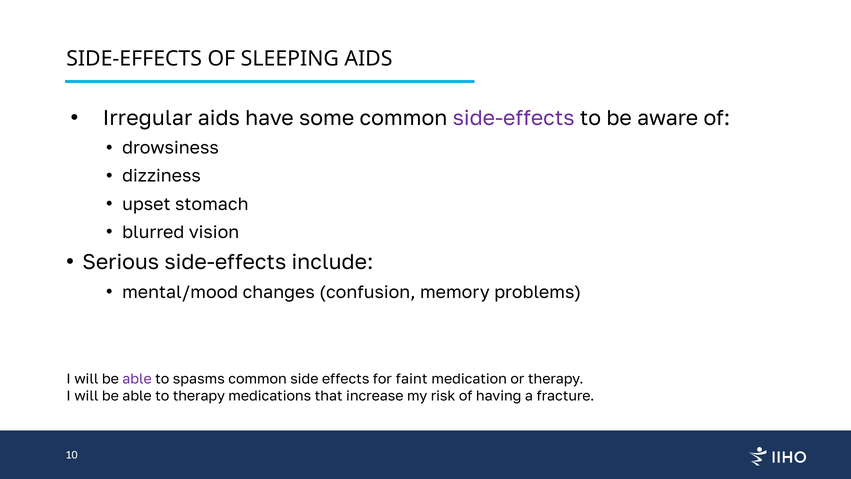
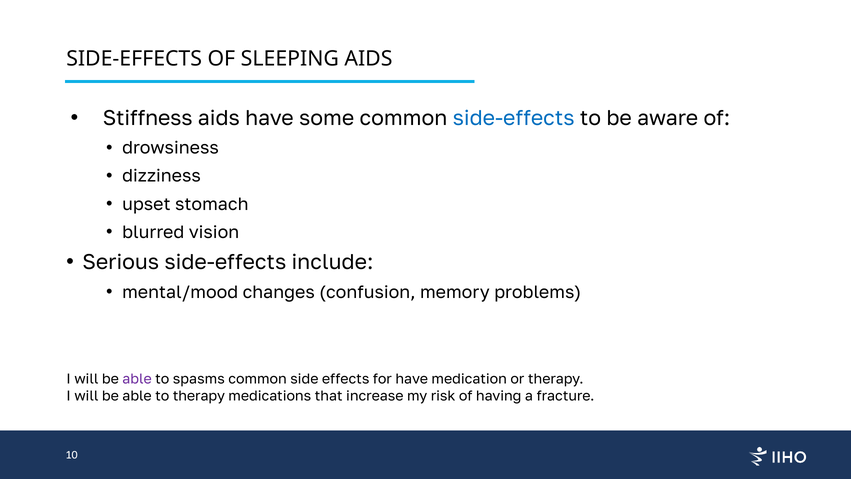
Irregular: Irregular -> Stiffness
side-effects at (514, 118) colour: purple -> blue
for faint: faint -> have
